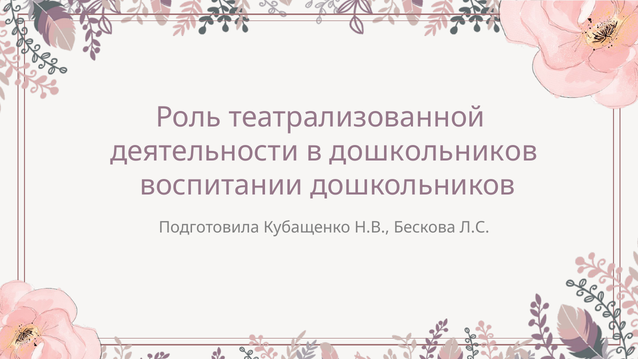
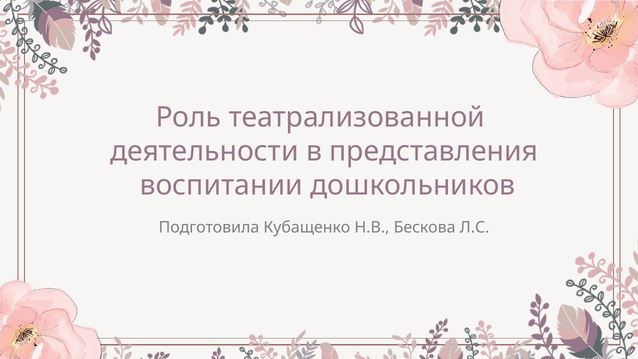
в дошкольников: дошкольников -> представления
